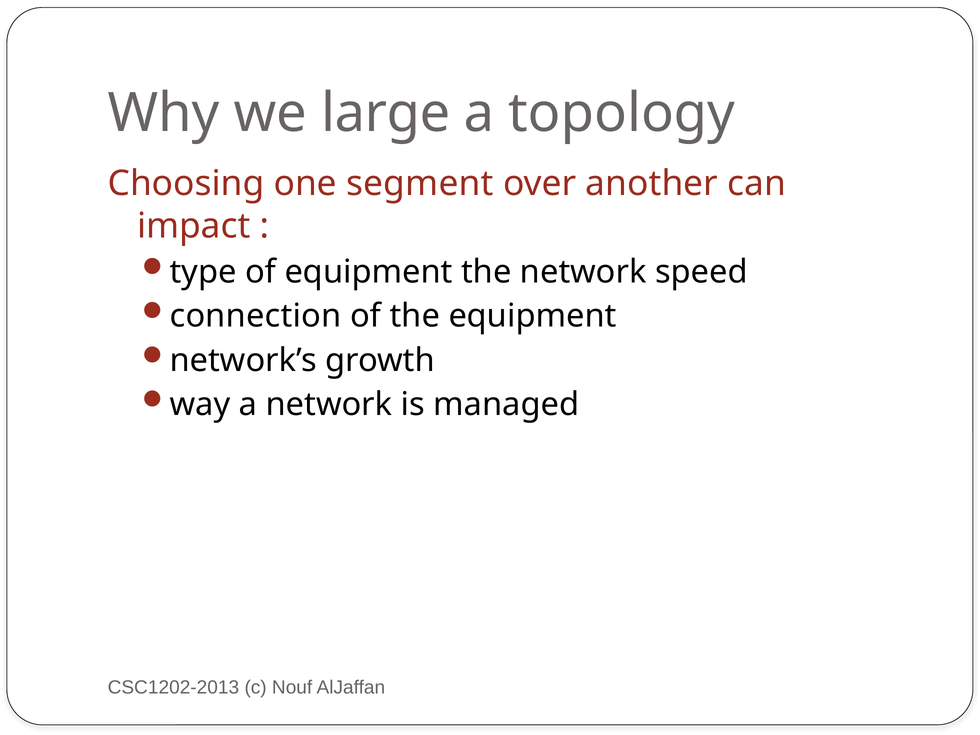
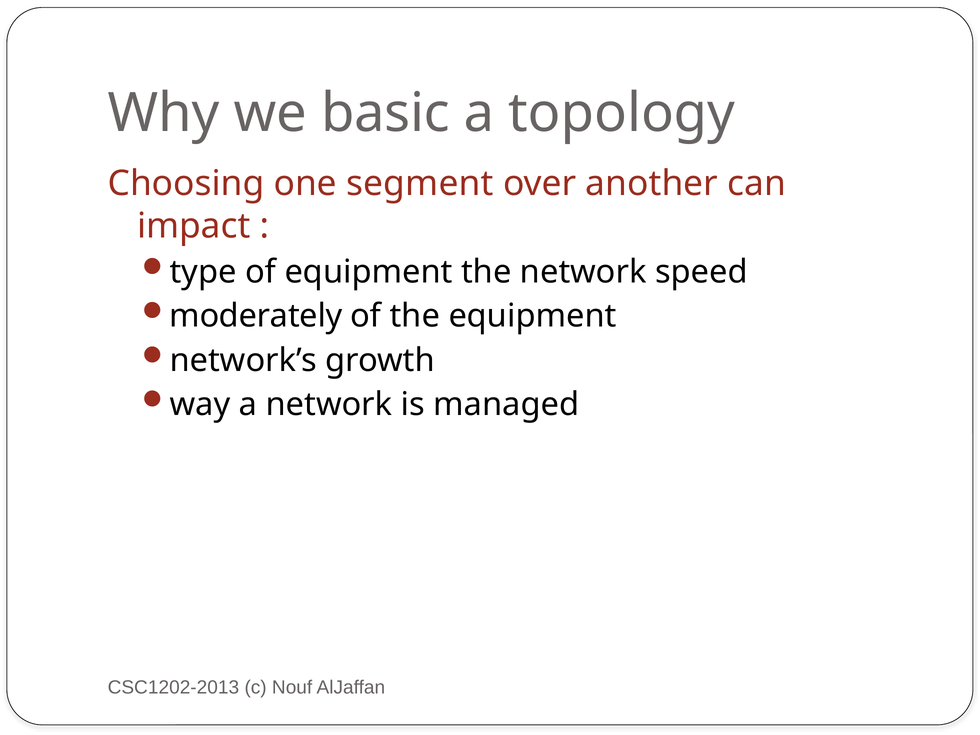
large: large -> basic
connection: connection -> moderately
